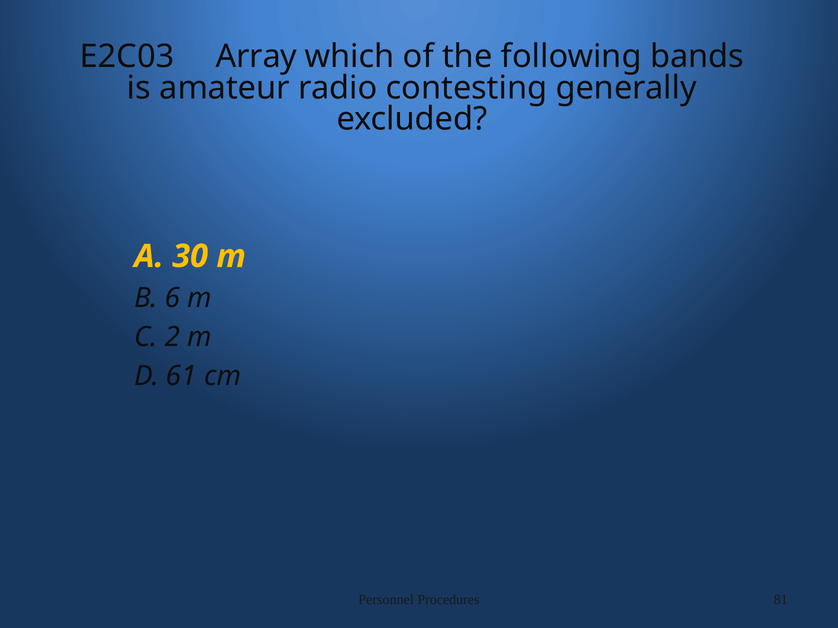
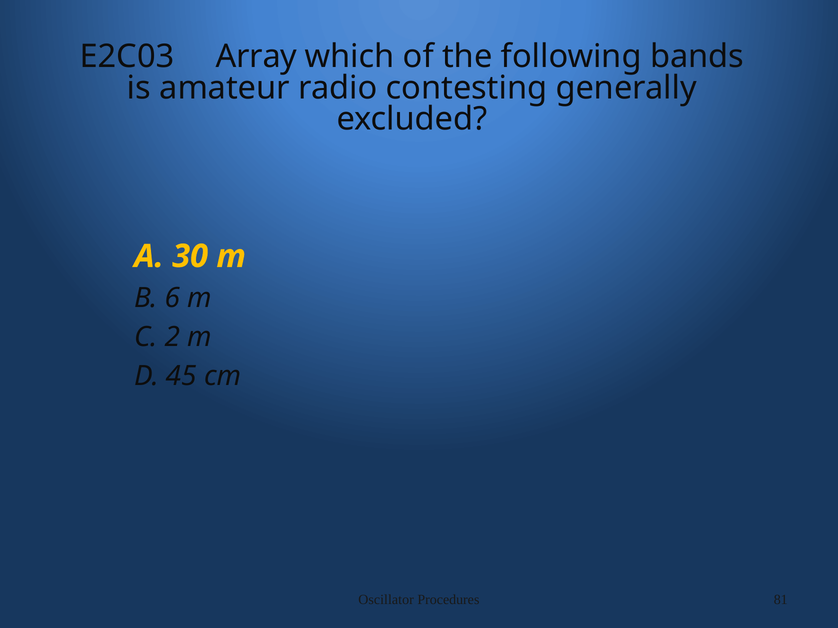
61: 61 -> 45
Personnel: Personnel -> Oscillator
